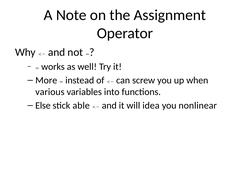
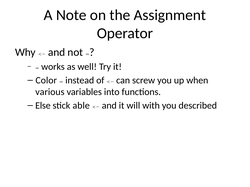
More: More -> Color
idea: idea -> with
nonlinear: nonlinear -> described
